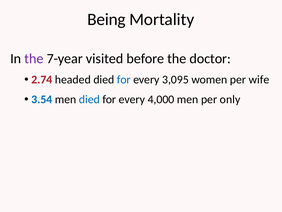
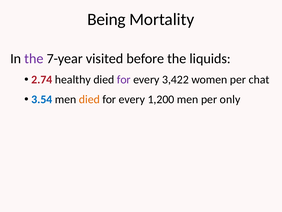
doctor: doctor -> liquids
headed: headed -> healthy
for at (124, 80) colour: blue -> purple
3,095: 3,095 -> 3,422
wife: wife -> chat
died at (89, 99) colour: blue -> orange
4,000: 4,000 -> 1,200
